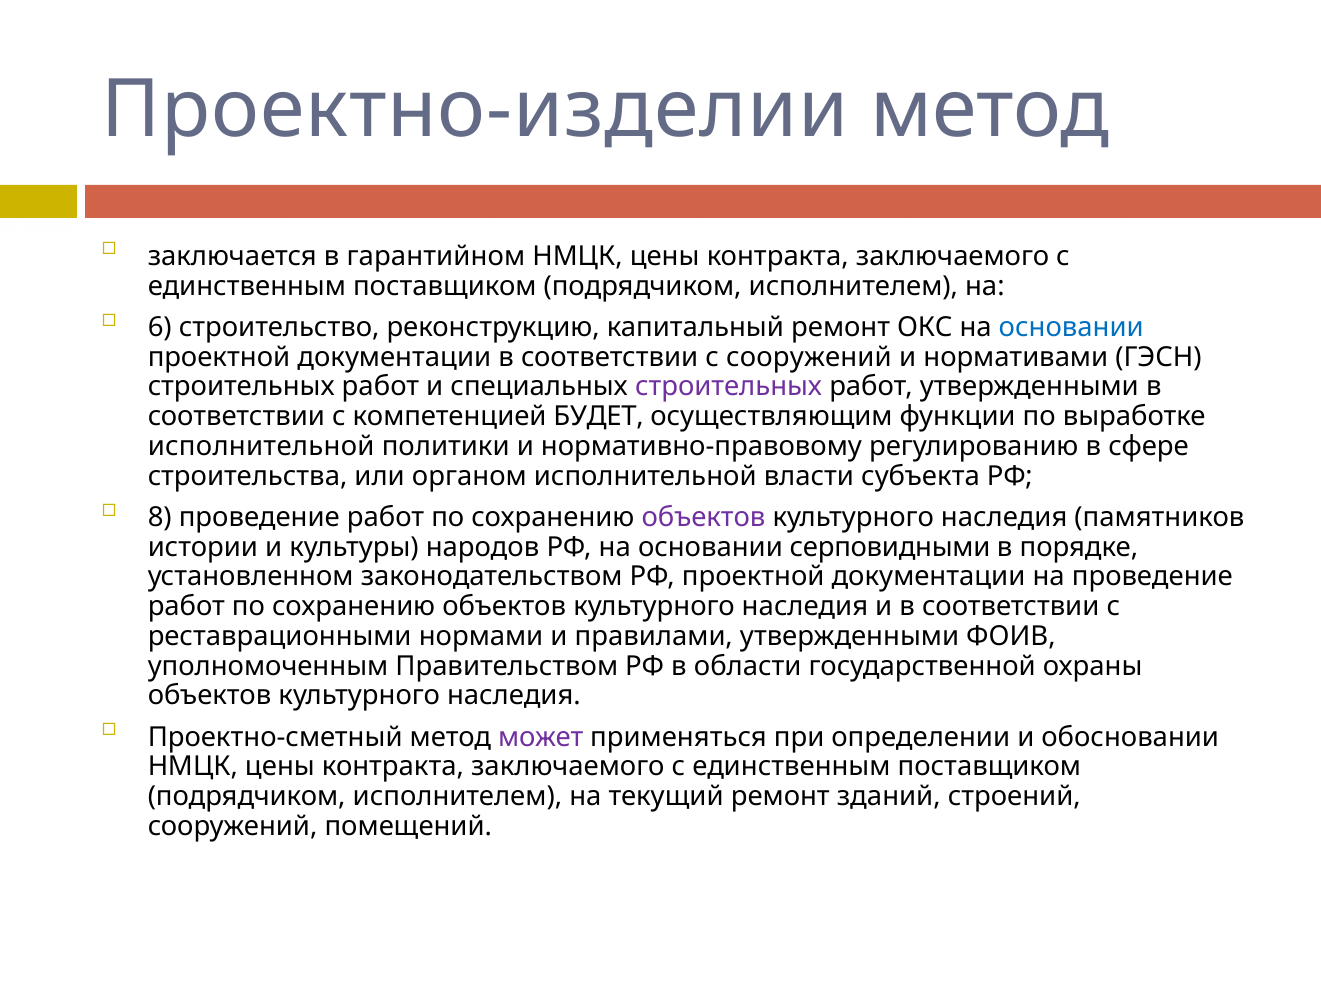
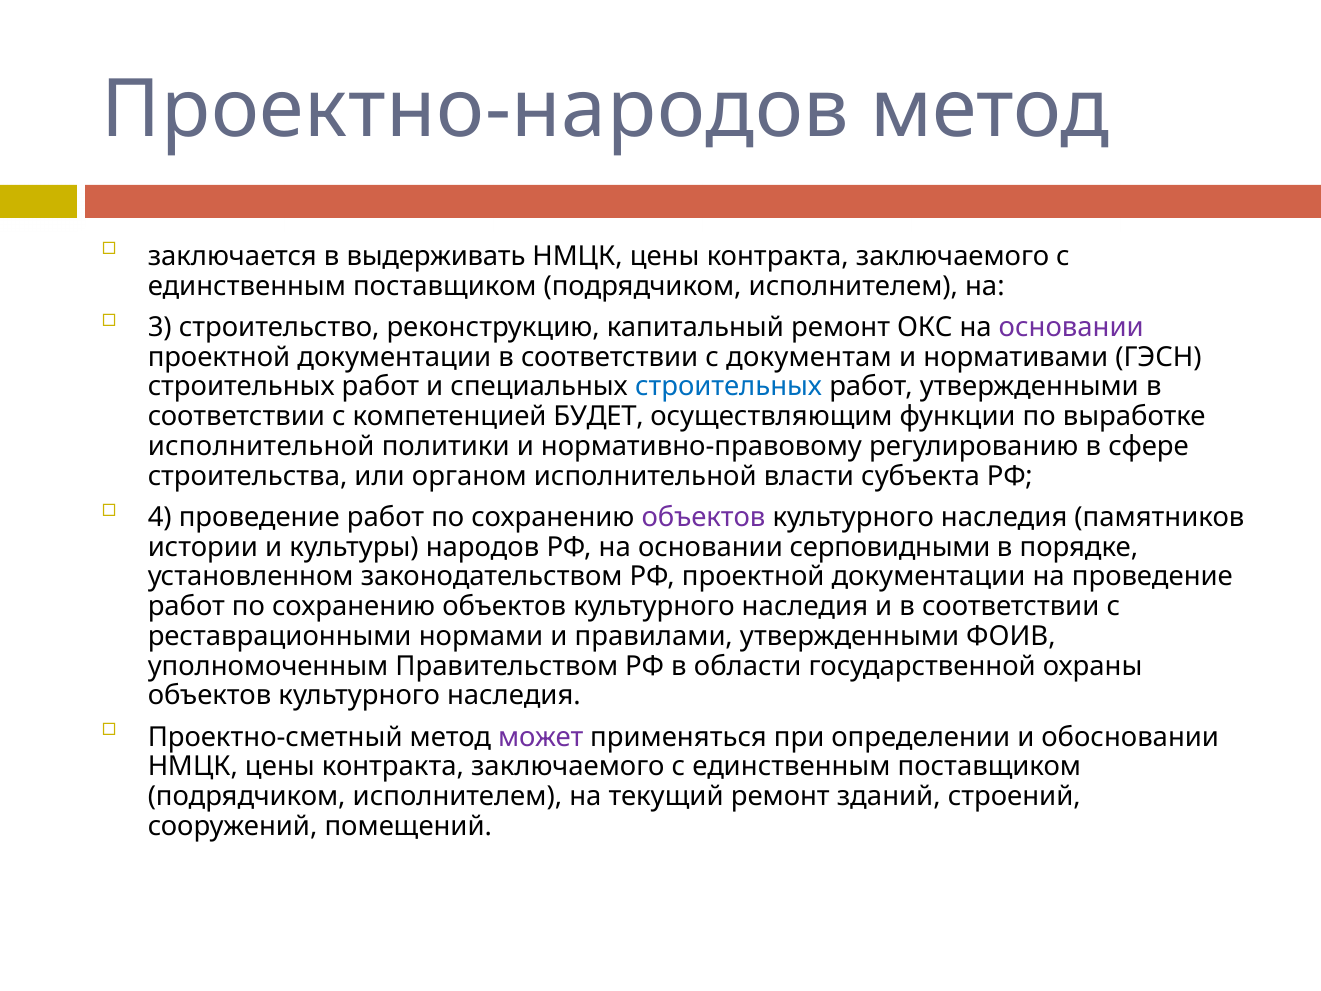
Проектно-изделии: Проектно-изделии -> Проектно-народов
гарантийном: гарантийном -> выдерживать
6: 6 -> 3
основании at (1071, 327) colour: blue -> purple
с сооружений: сооружений -> документам
строительных at (729, 387) colour: purple -> blue
8: 8 -> 4
